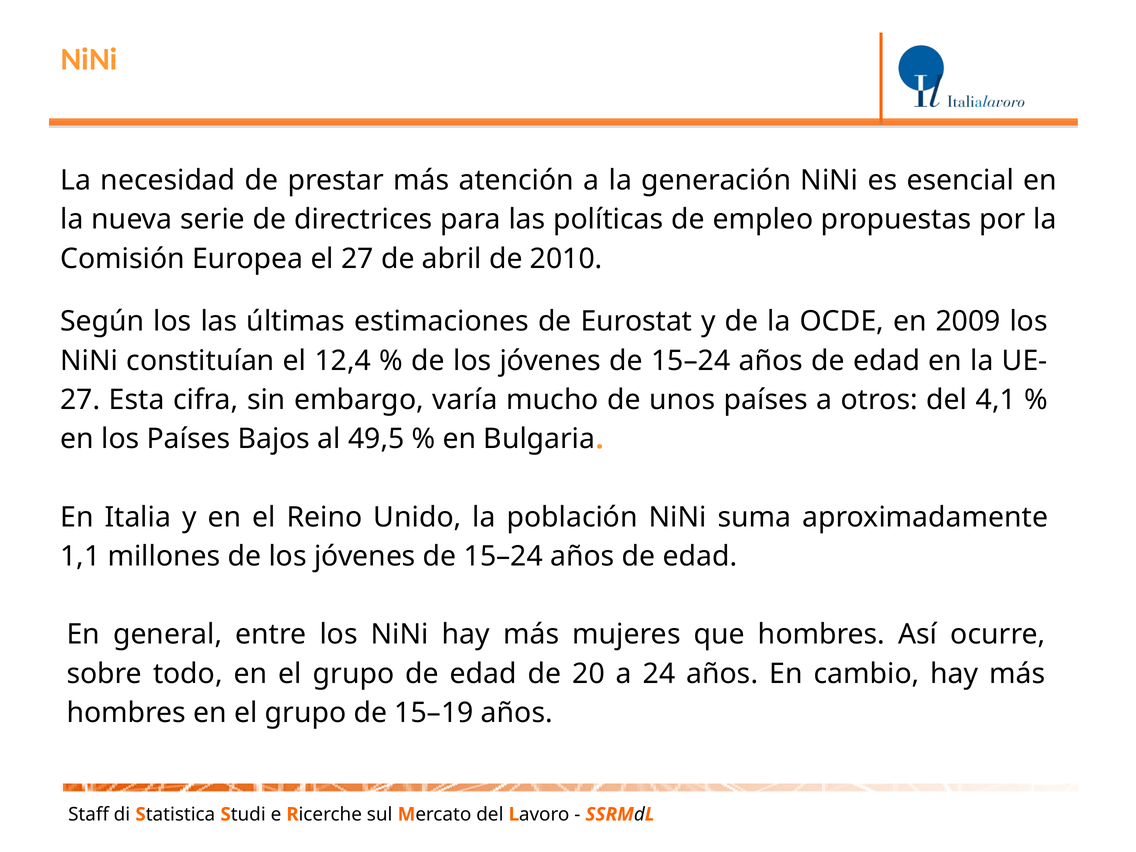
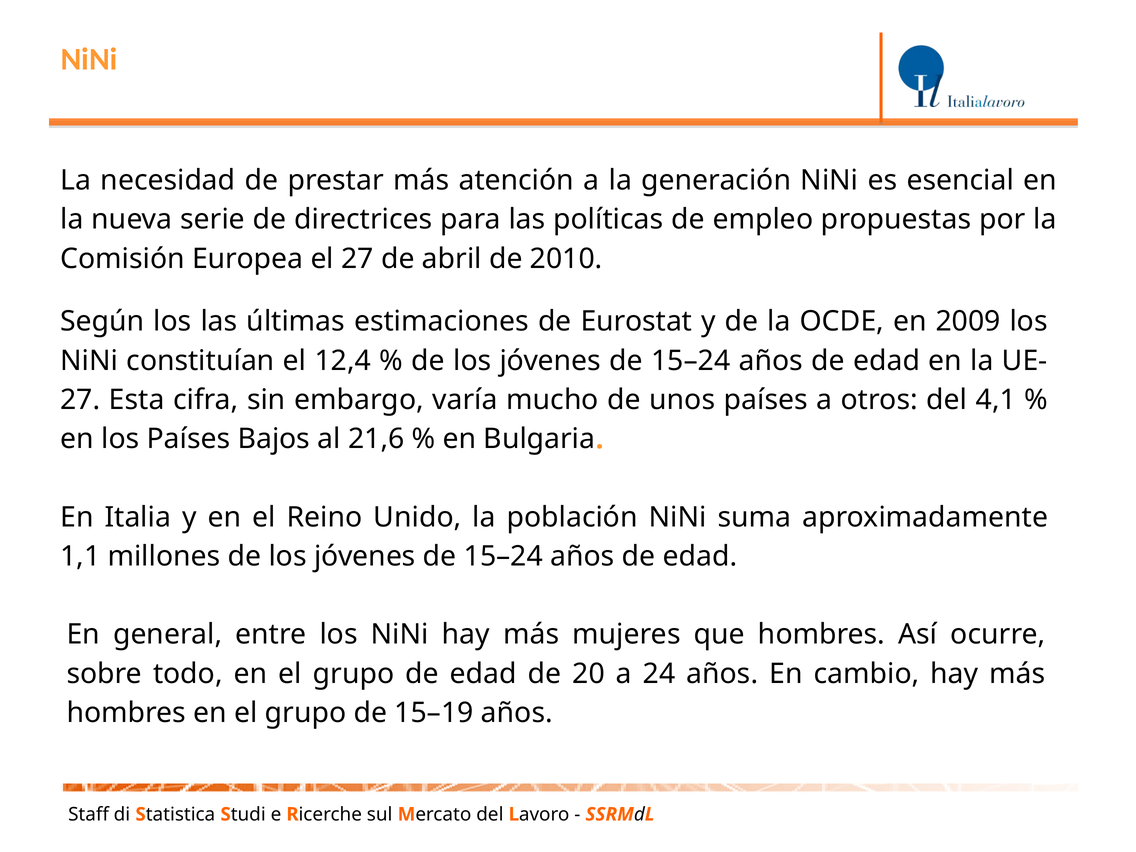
49,5: 49,5 -> 21,6
